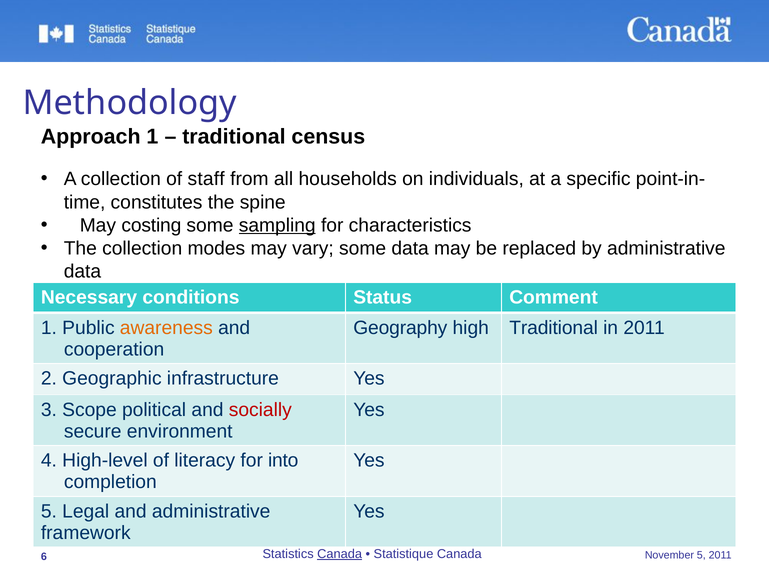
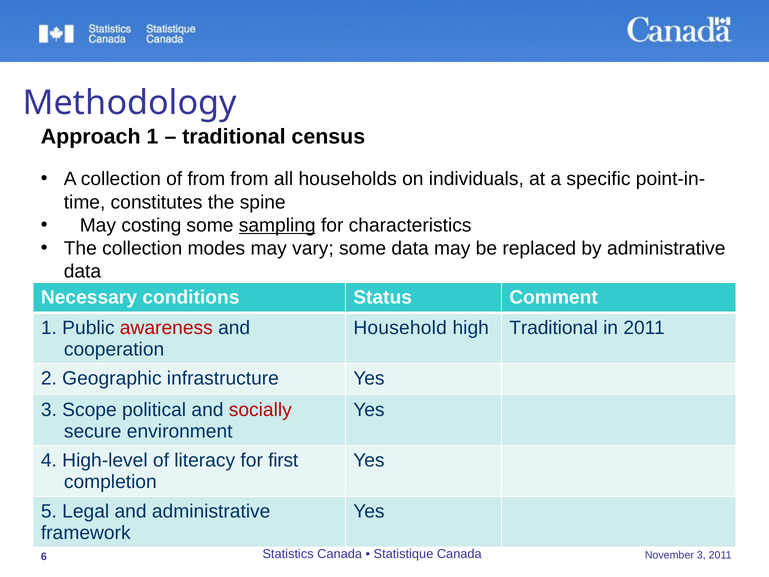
of staff: staff -> from
awareness colour: orange -> red
Geography: Geography -> Household
into: into -> first
Canada at (340, 554) underline: present -> none
November 5: 5 -> 3
